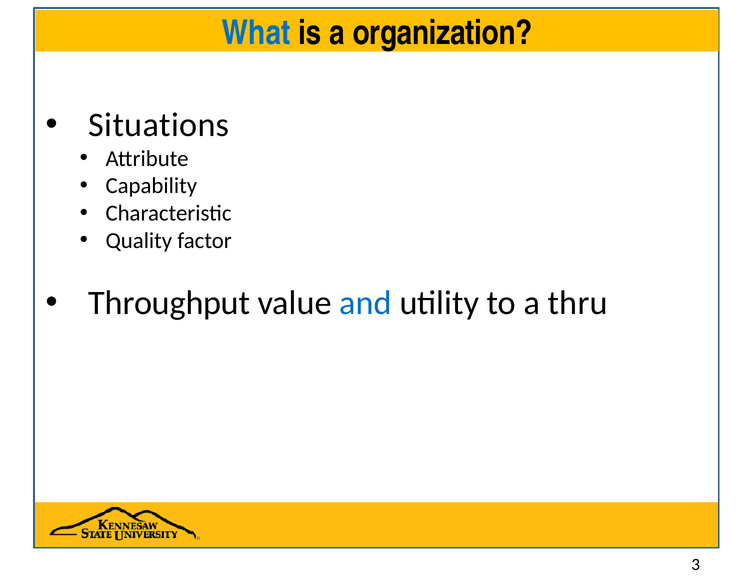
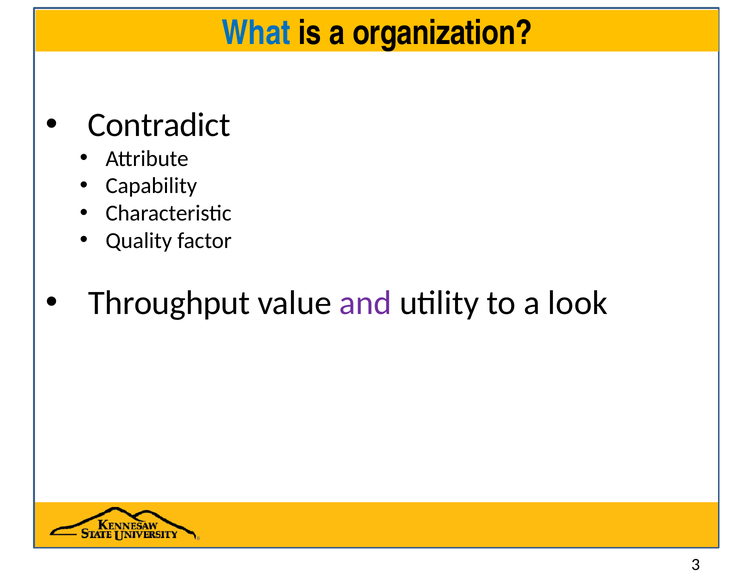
Situations: Situations -> Contradict
and colour: blue -> purple
thru: thru -> look
